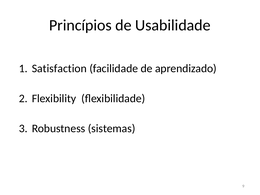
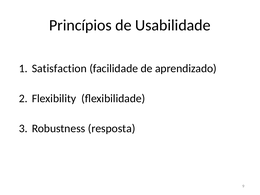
sistemas: sistemas -> resposta
